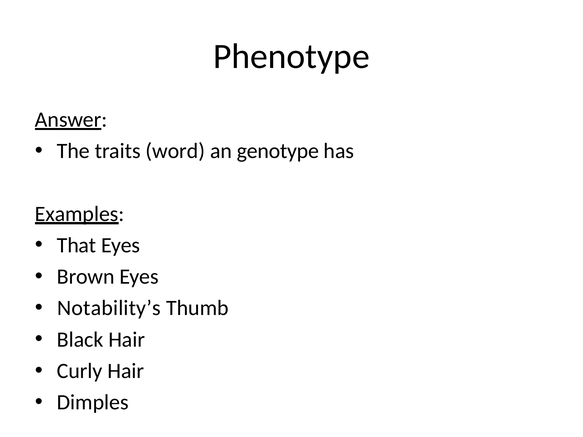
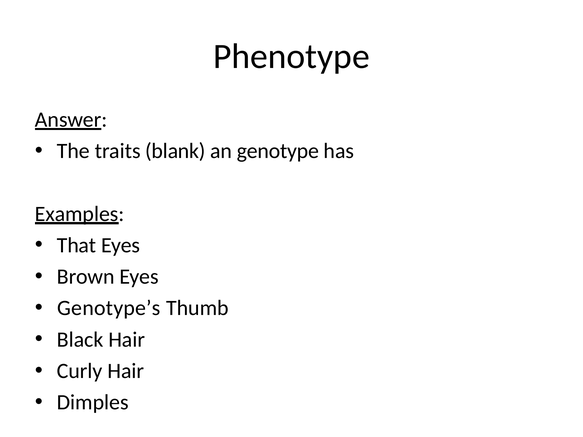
word: word -> blank
Notability’s: Notability’s -> Genotype’s
